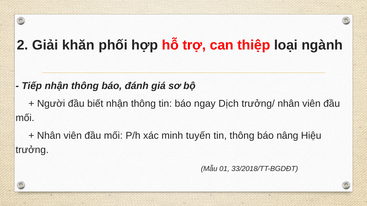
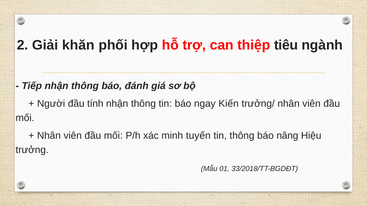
loại: loại -> tiêu
biết: biết -> tính
Dịch: Dịch -> Kiến
